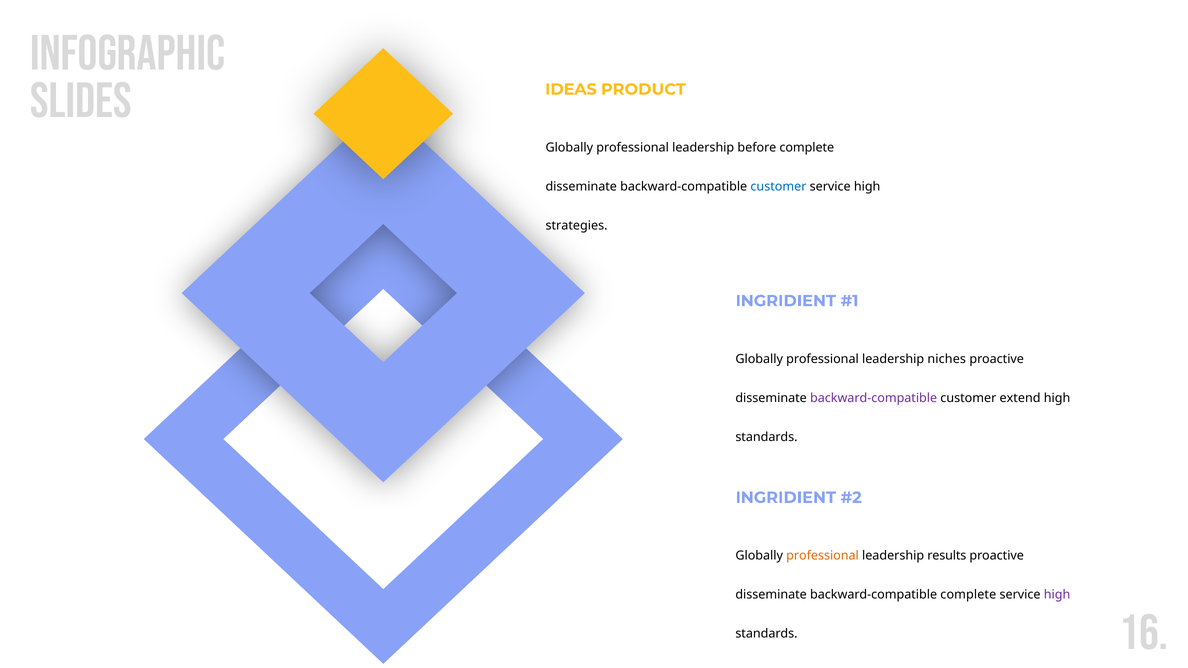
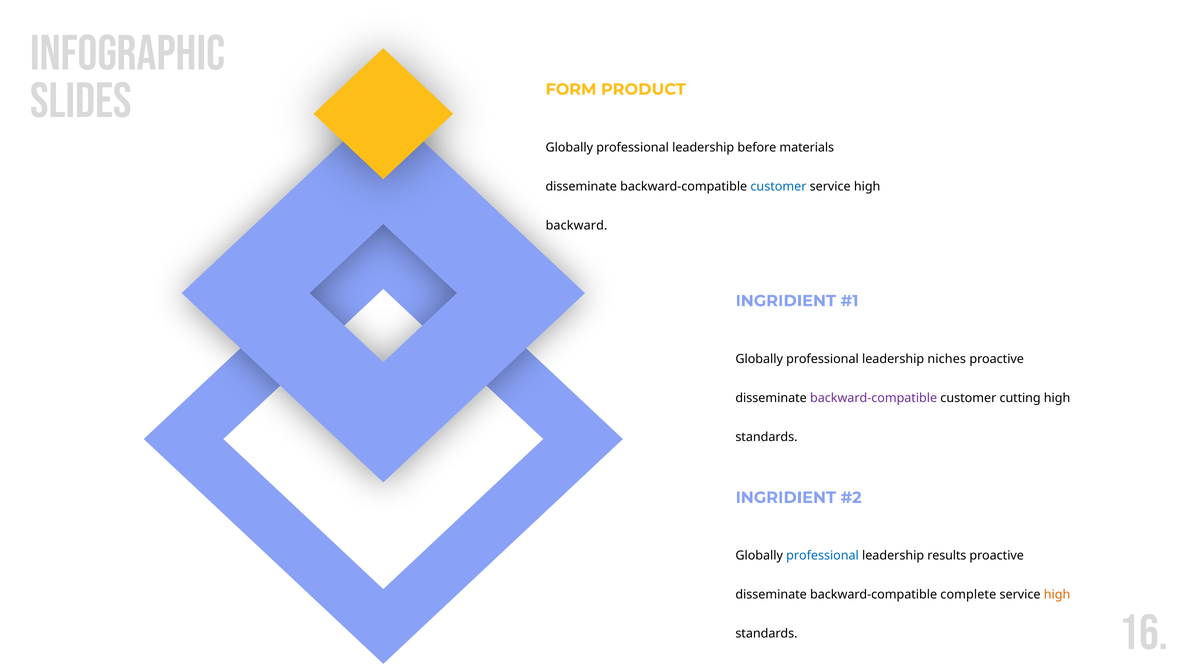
IDEAS: IDEAS -> FORM
before complete: complete -> materials
strategies: strategies -> backward
extend: extend -> cutting
professional at (823, 556) colour: orange -> blue
high at (1057, 595) colour: purple -> orange
